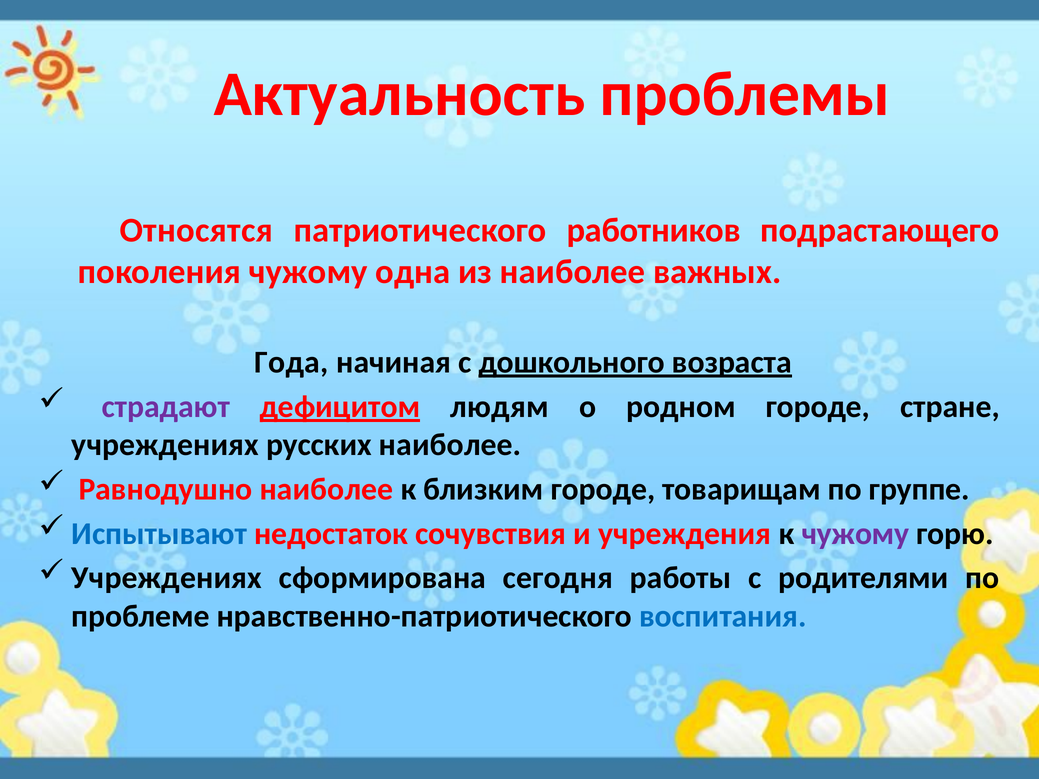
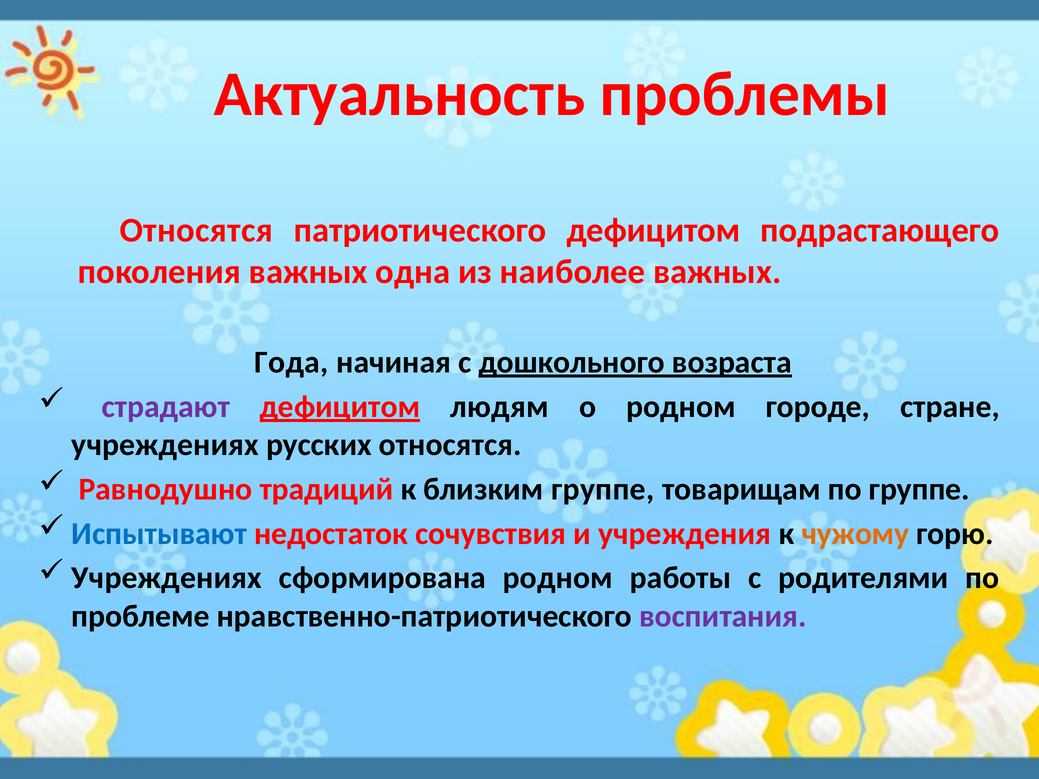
патриотического работников: работников -> дефицитом
поколения чужому: чужому -> важных
русских наиболее: наиболее -> относятся
Равнодушно наиболее: наиболее -> традиций
близким городе: городе -> группе
чужому at (856, 534) colour: purple -> orange
сформирована сегодня: сегодня -> родном
воспитания colour: blue -> purple
